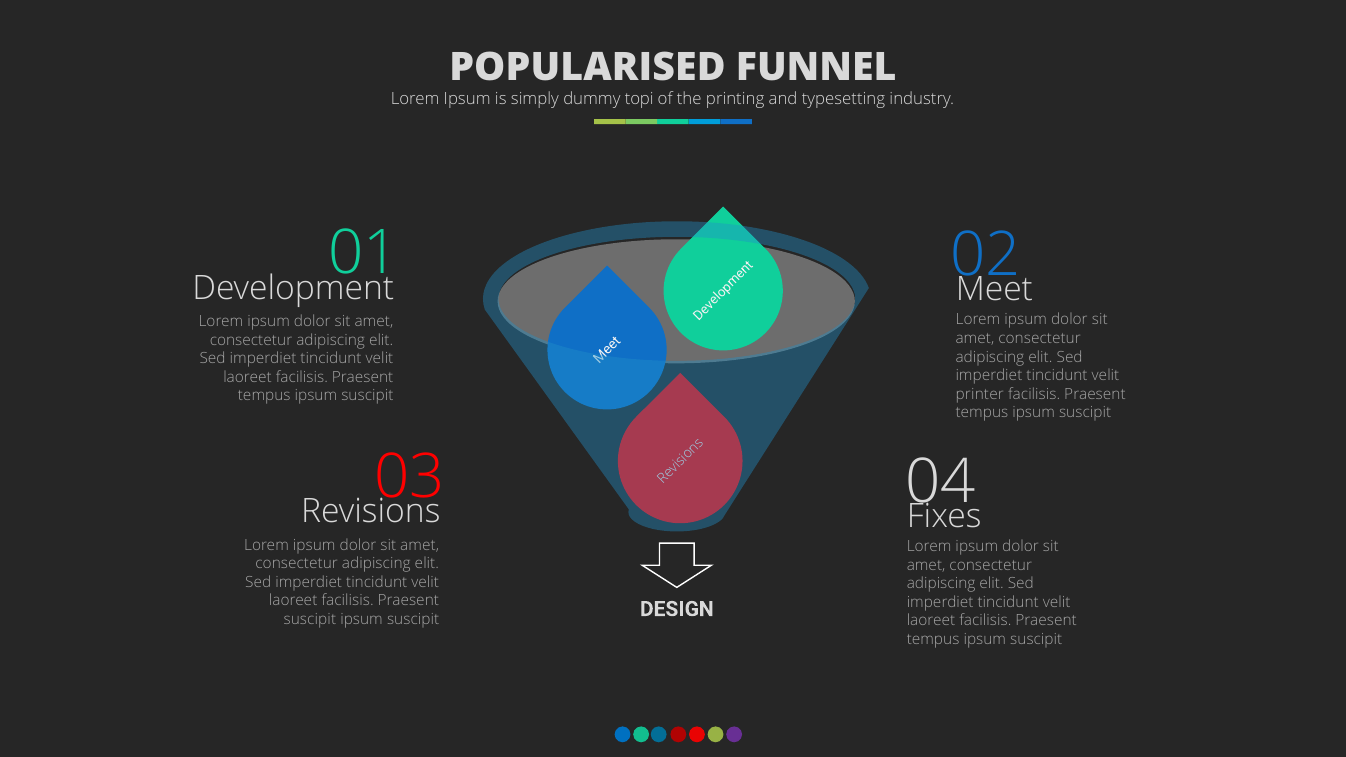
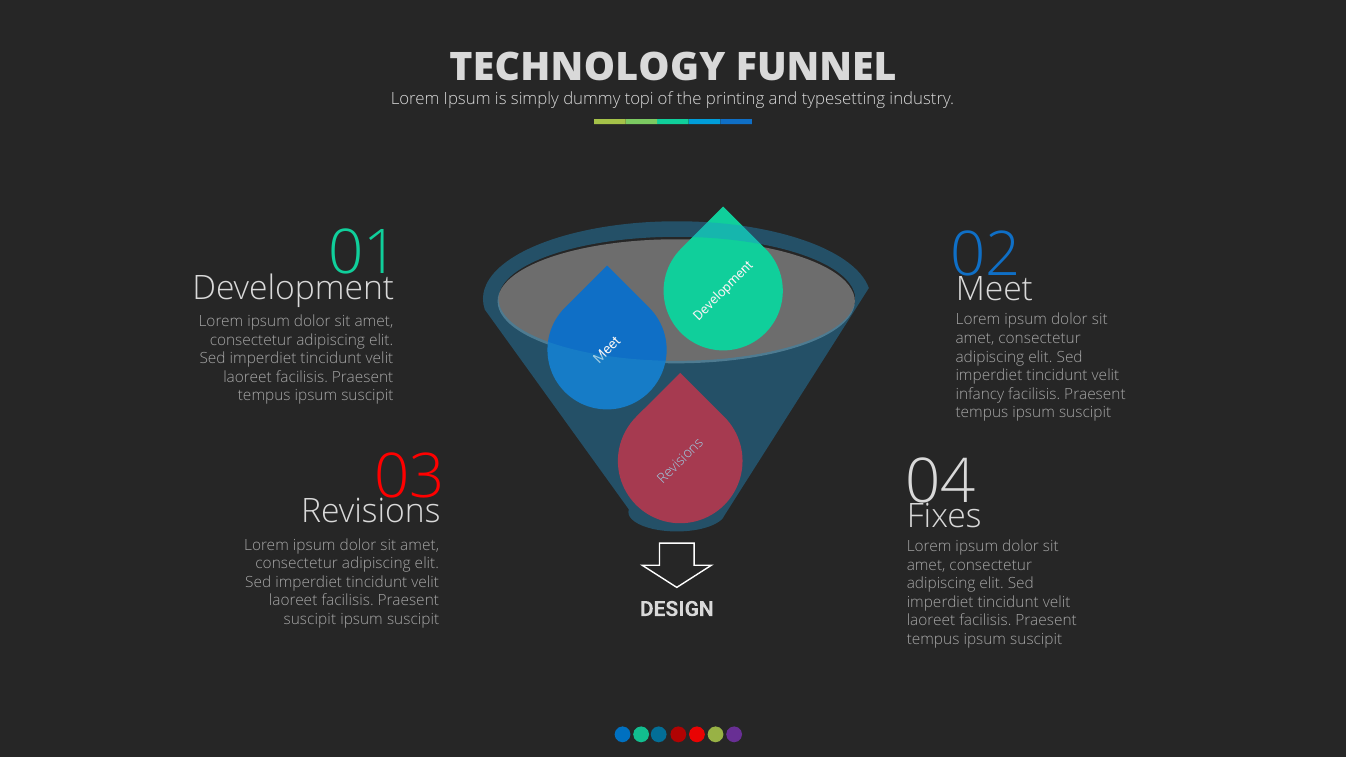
POPULARISED: POPULARISED -> TECHNOLOGY
printer: printer -> infancy
